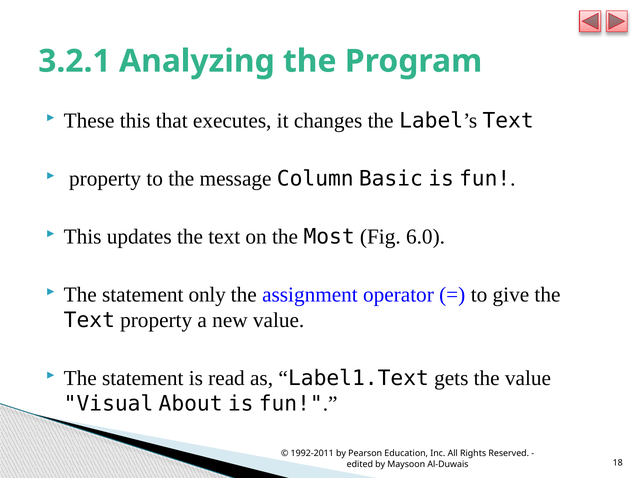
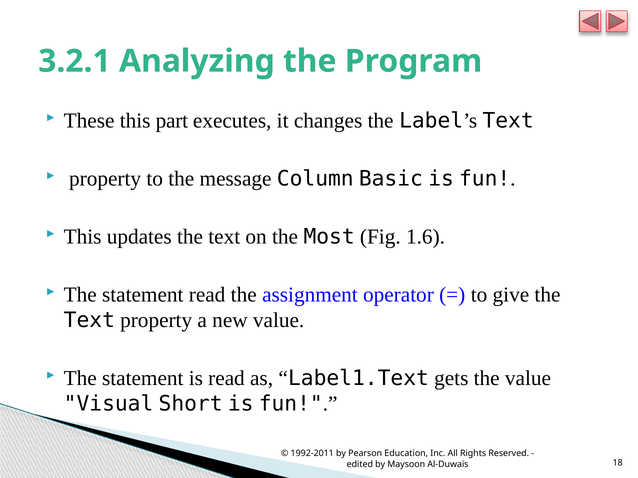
that: that -> part
6.0: 6.0 -> 1.6
statement only: only -> read
About: About -> Short
